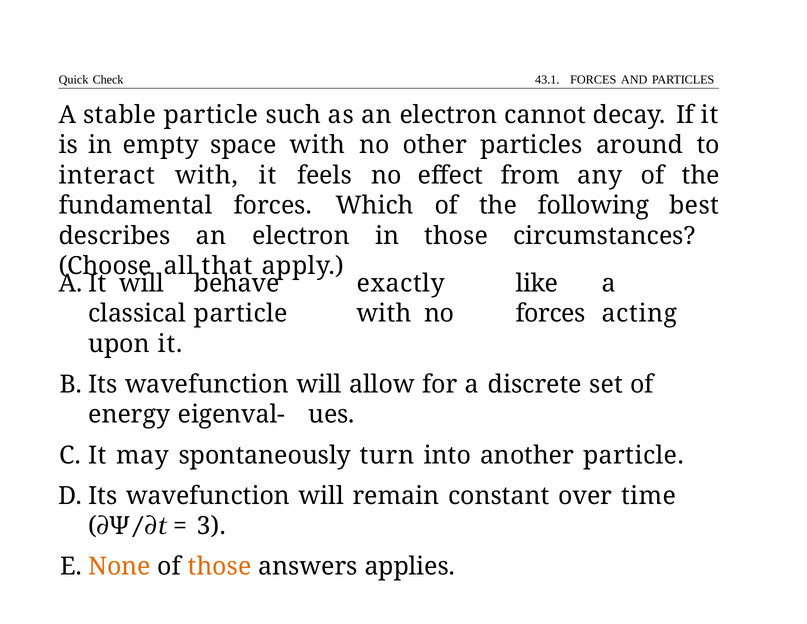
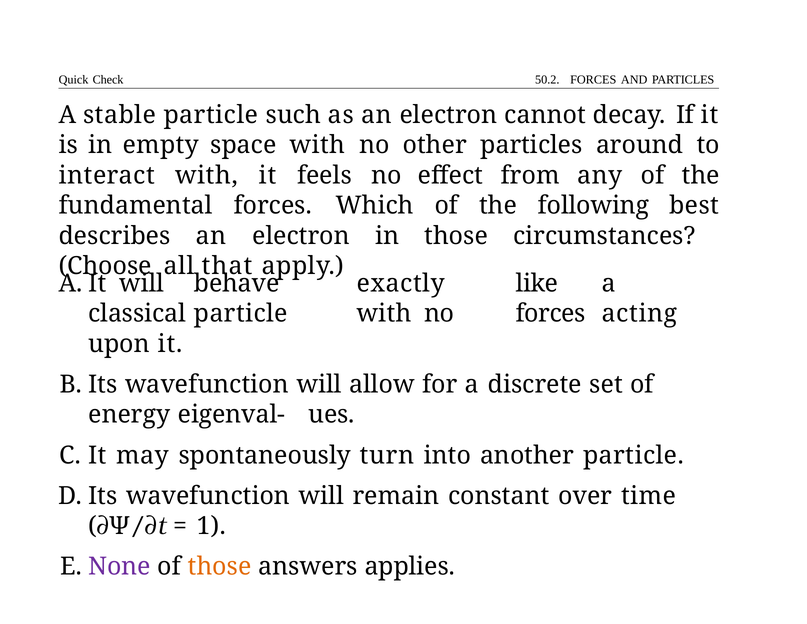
43.1: 43.1 -> 50.2
3: 3 -> 1
None colour: orange -> purple
